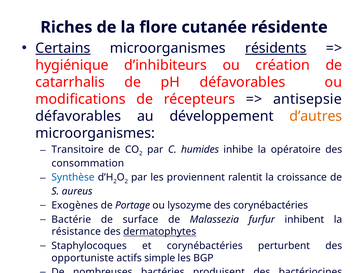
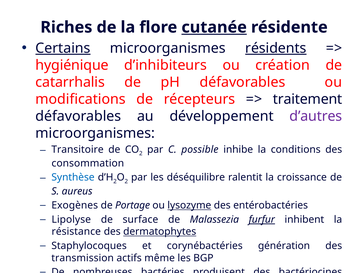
cutanée underline: none -> present
antisepsie: antisepsie -> traitement
d’autres colour: orange -> purple
humides: humides -> possible
opératoire: opératoire -> conditions
proviennent: proviennent -> déséquilibre
lysozyme underline: none -> present
des corynébactéries: corynébactéries -> entérobactéries
Bactérie: Bactérie -> Lipolyse
furfur underline: none -> present
perturbent: perturbent -> génération
opportuniste: opportuniste -> transmission
simple: simple -> même
